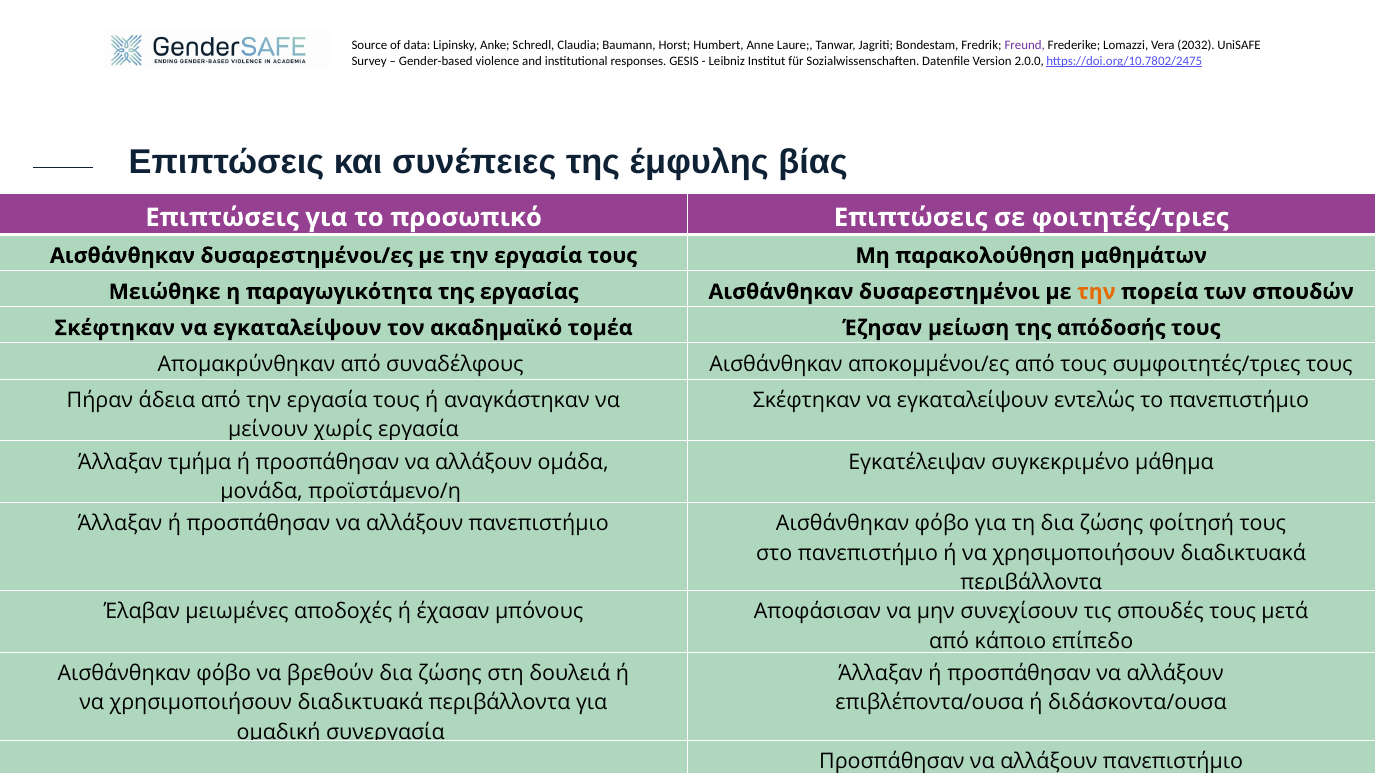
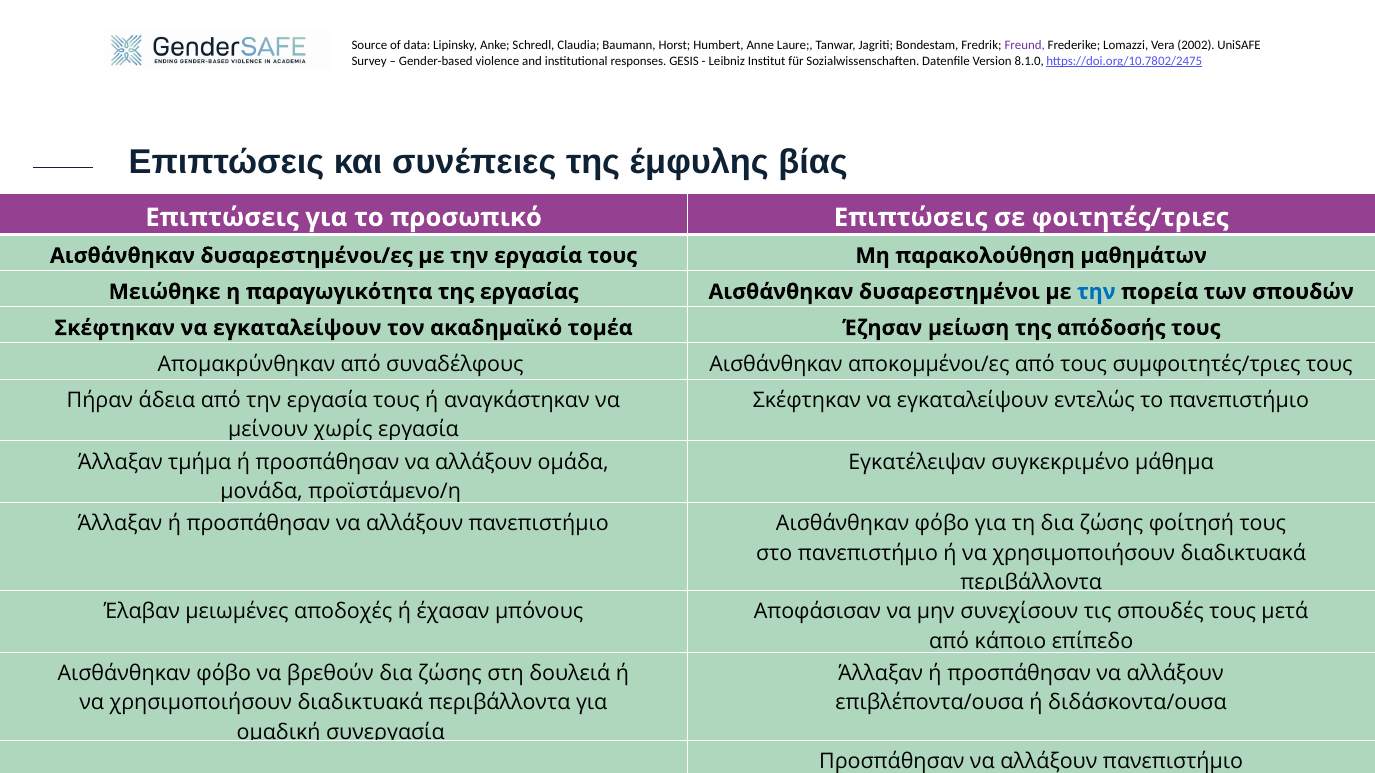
2032: 2032 -> 2002
2.0.0: 2.0.0 -> 8.1.0
την at (1096, 292) colour: orange -> blue
